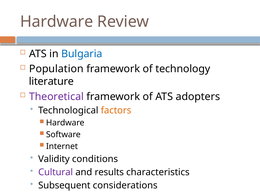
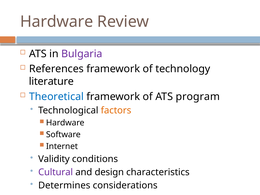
Bulgaria colour: blue -> purple
Population: Population -> References
Theoretical colour: purple -> blue
adopters: adopters -> program
results: results -> design
Subsequent: Subsequent -> Determines
